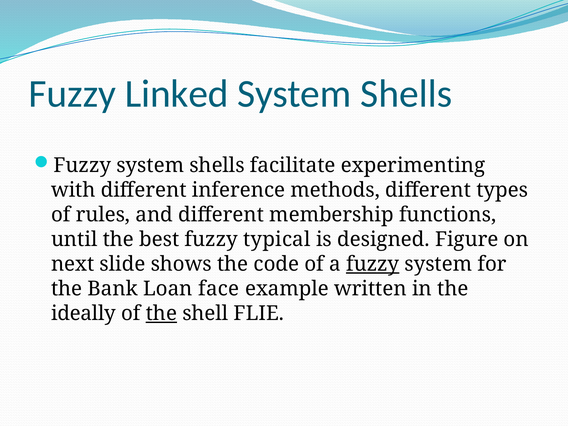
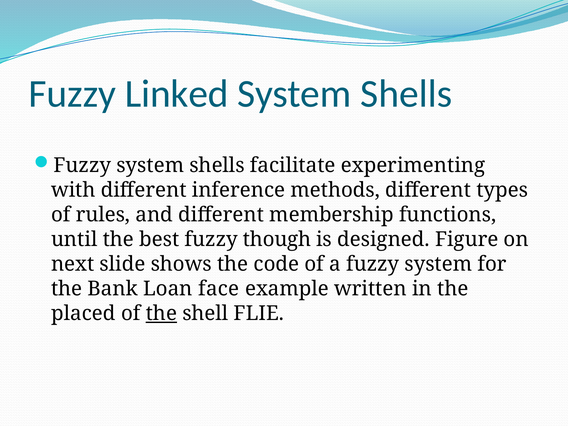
typical: typical -> though
fuzzy at (373, 264) underline: present -> none
ideally: ideally -> placed
